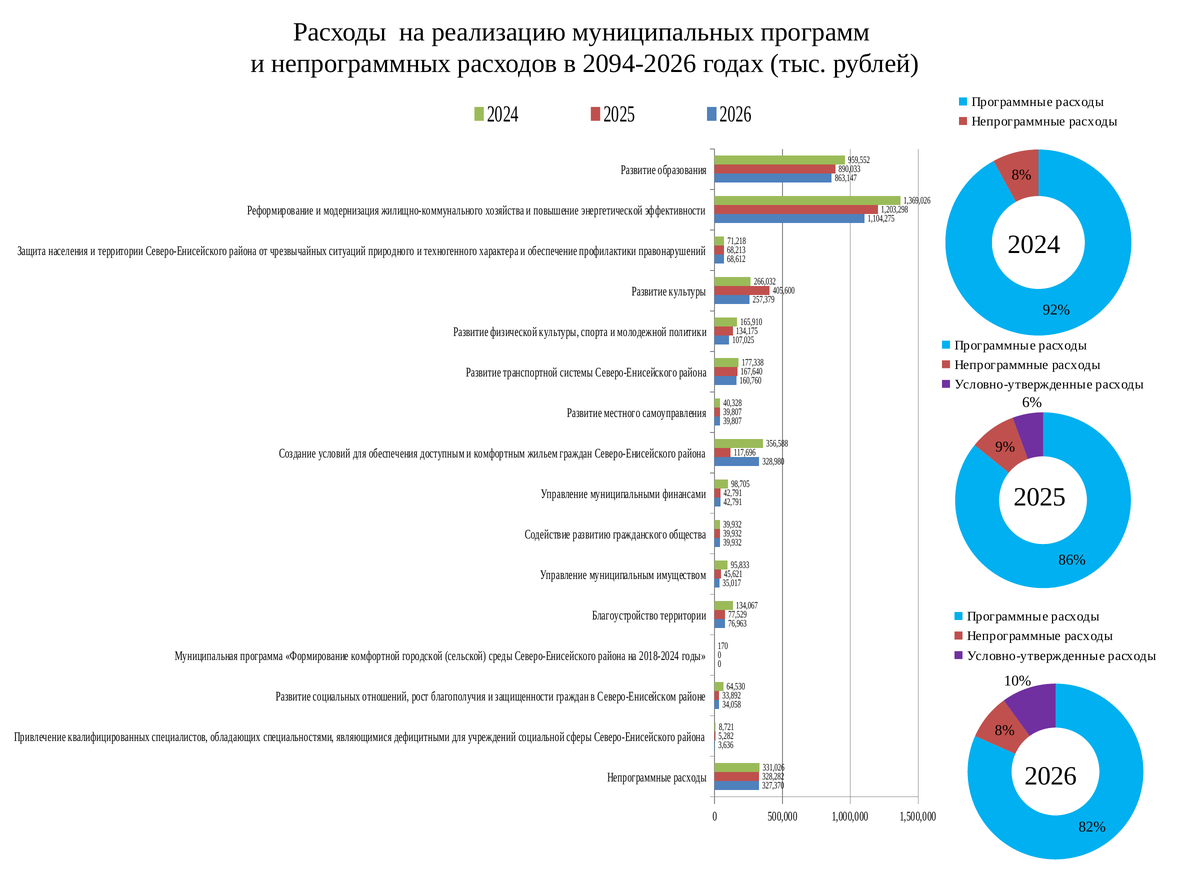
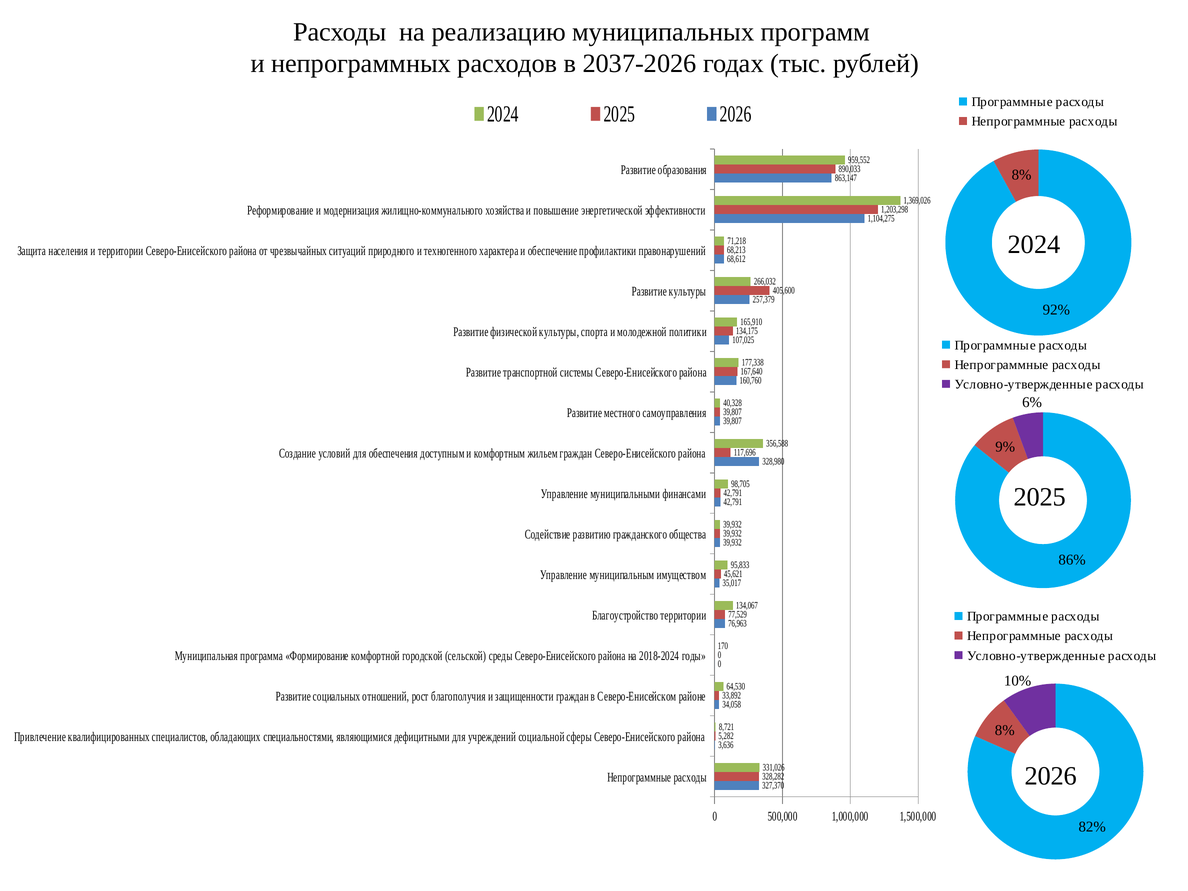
2094-2026: 2094-2026 -> 2037-2026
